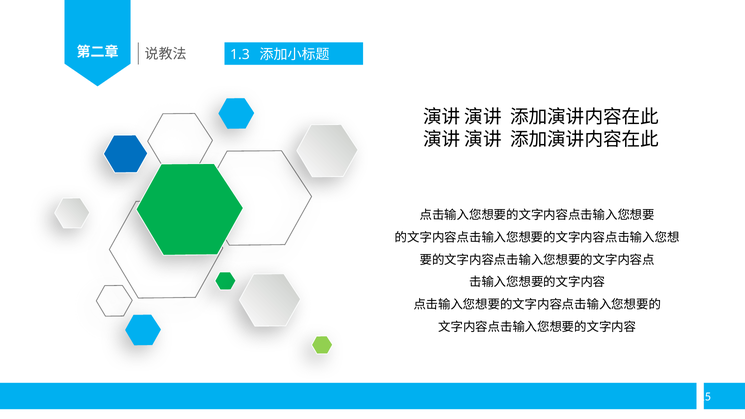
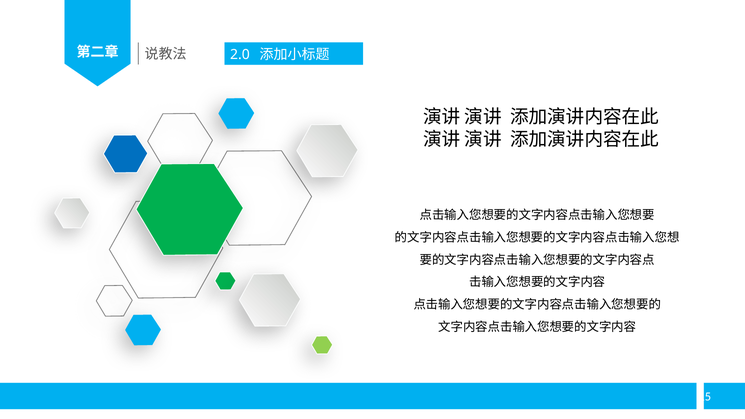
1.3: 1.3 -> 2.0
